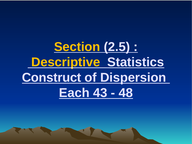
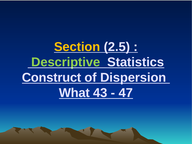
Descriptive colour: yellow -> light green
Each: Each -> What
48: 48 -> 47
